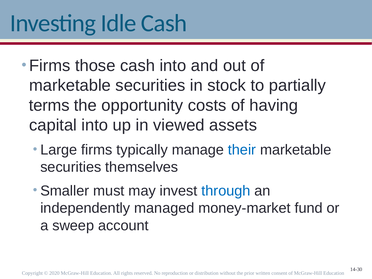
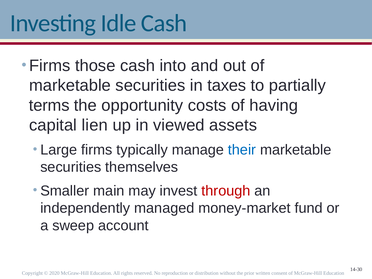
stock: stock -> taxes
capital into: into -> lien
must: must -> main
through colour: blue -> red
